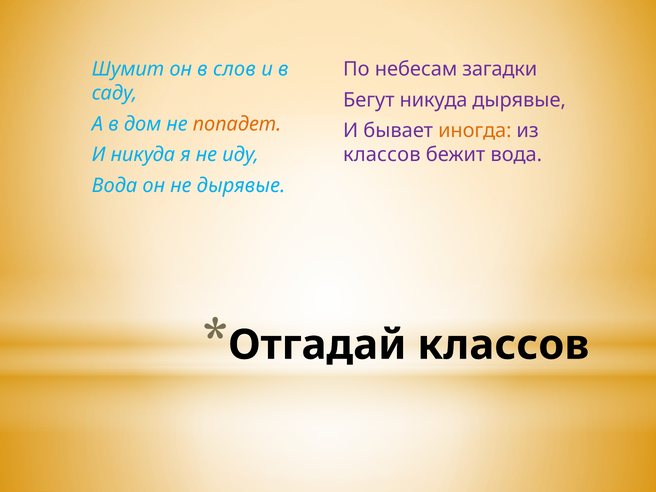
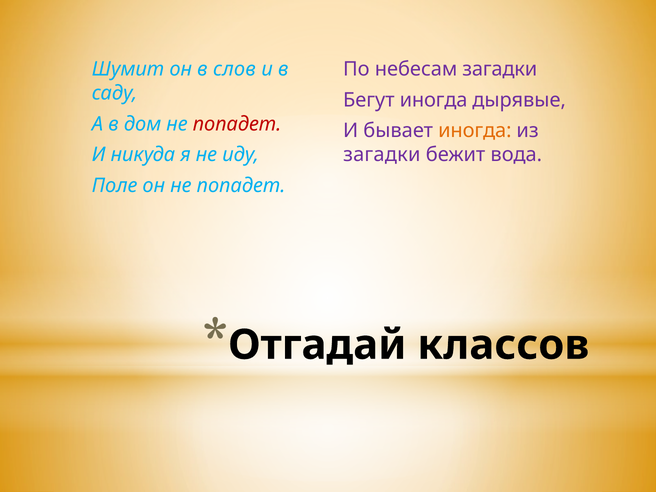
Бегут никуда: никуда -> иногда
попадет at (237, 124) colour: orange -> red
классов at (382, 155): классов -> загадки
Вода at (115, 186): Вода -> Поле
он не дырявые: дырявые -> попадет
